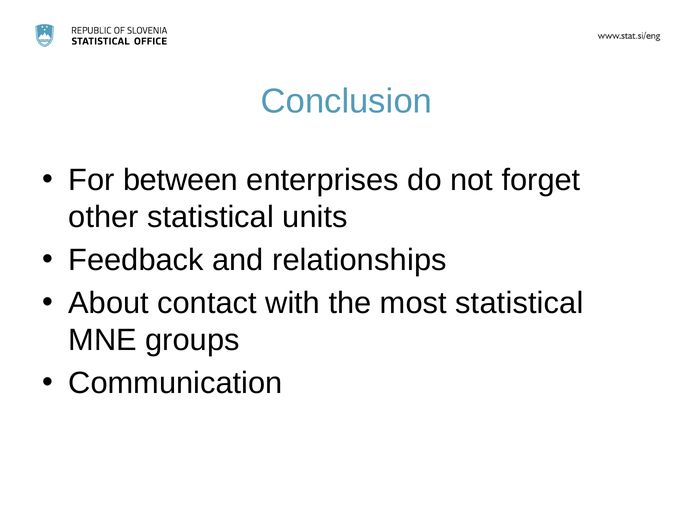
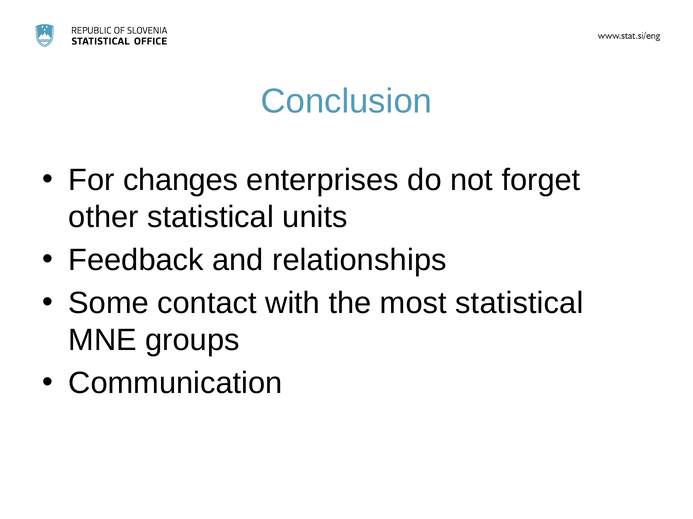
between: between -> changes
About: About -> Some
